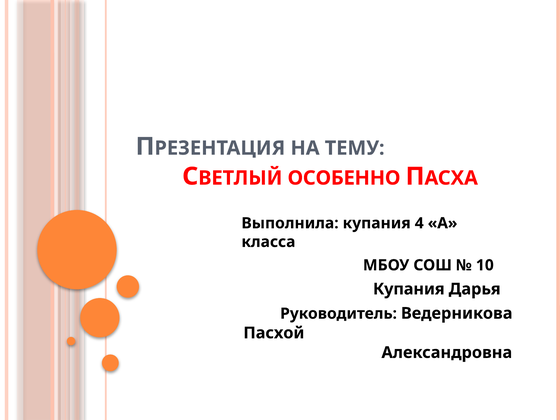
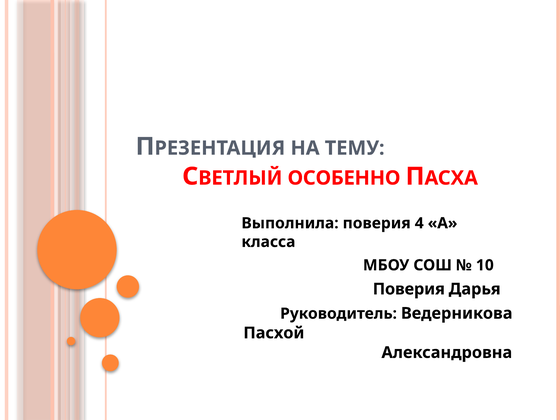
Выполнила купания: купания -> поверия
Купания at (409, 289): Купания -> Поверия
